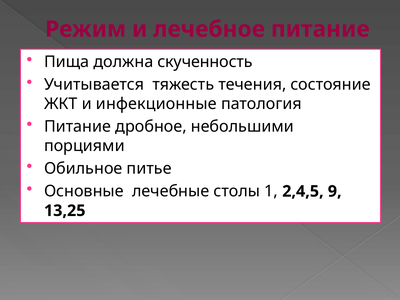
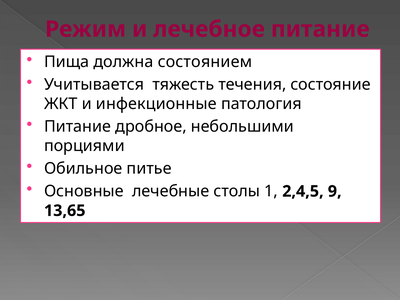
скученность: скученность -> состоянием
13,25: 13,25 -> 13,65
